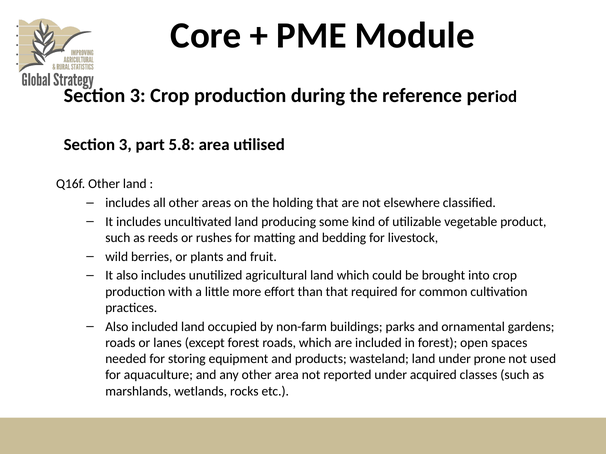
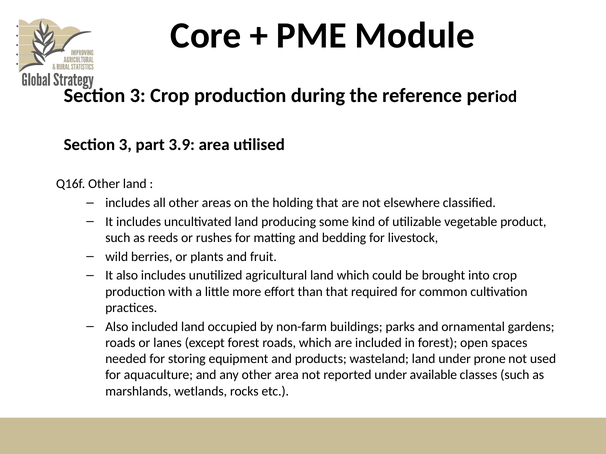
5.8: 5.8 -> 3.9
acquired: acquired -> available
